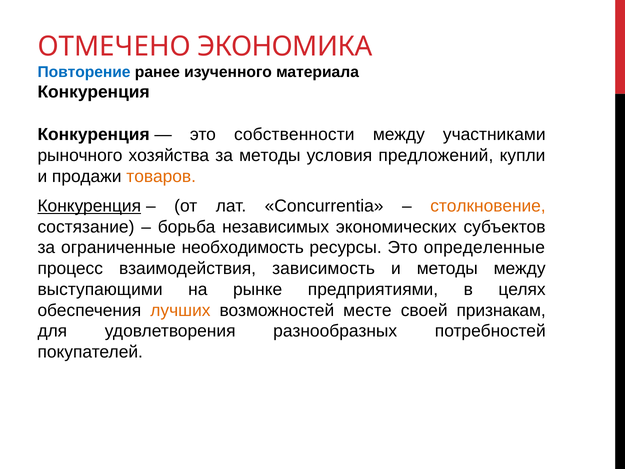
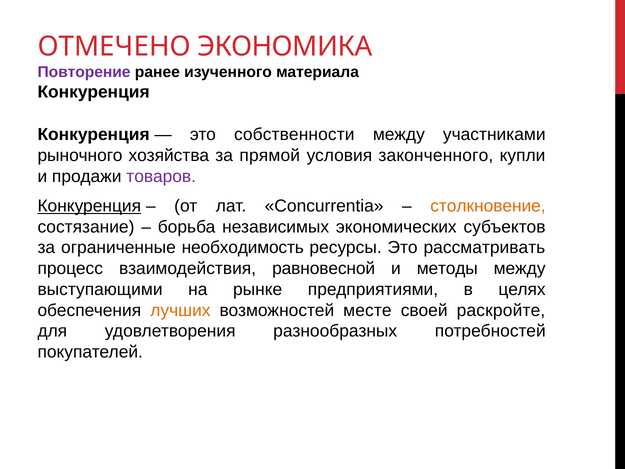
Повторение colour: blue -> purple
за методы: методы -> прямой
предложений: предложений -> законченного
товаров colour: orange -> purple
определенные: определенные -> рассматривать
зависимость: зависимость -> равновесной
признакам: признакам -> раскройте
